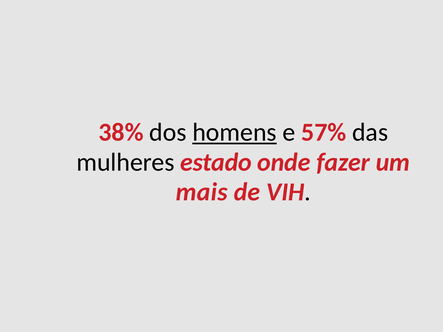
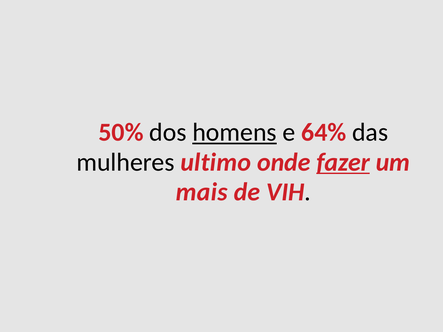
38%: 38% -> 50%
57%: 57% -> 64%
estado: estado -> ultimo
fazer underline: none -> present
